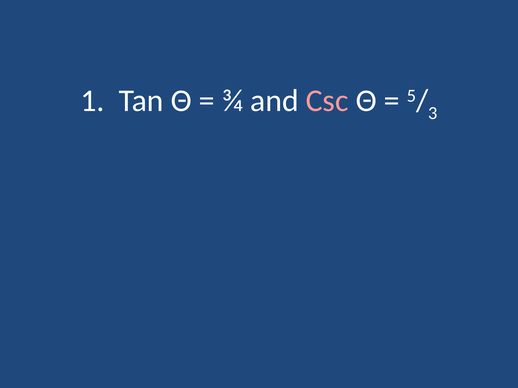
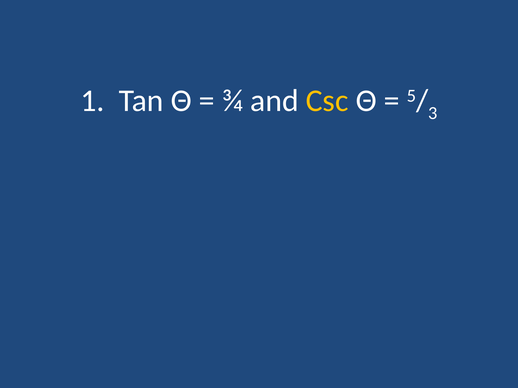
Csc colour: pink -> yellow
